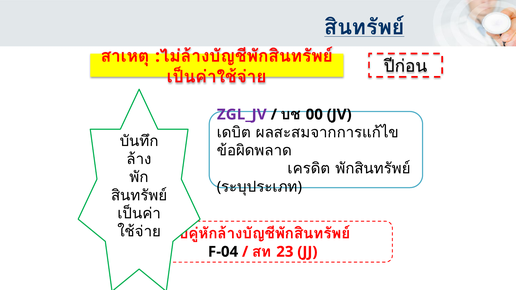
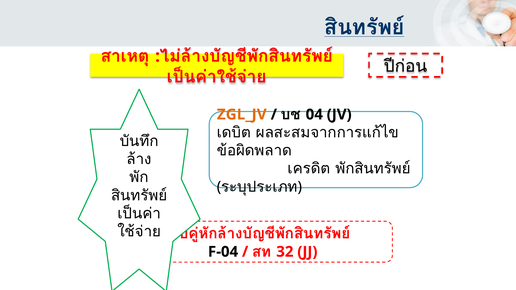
ZGL_JV colour: purple -> orange
00: 00 -> 04
23: 23 -> 32
